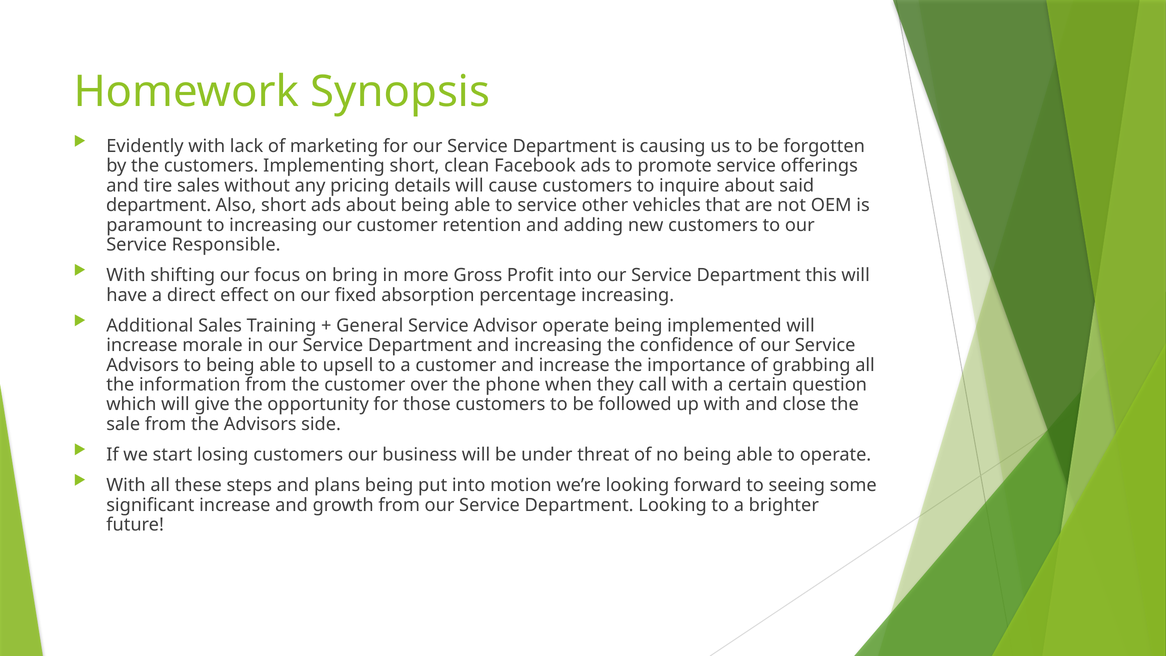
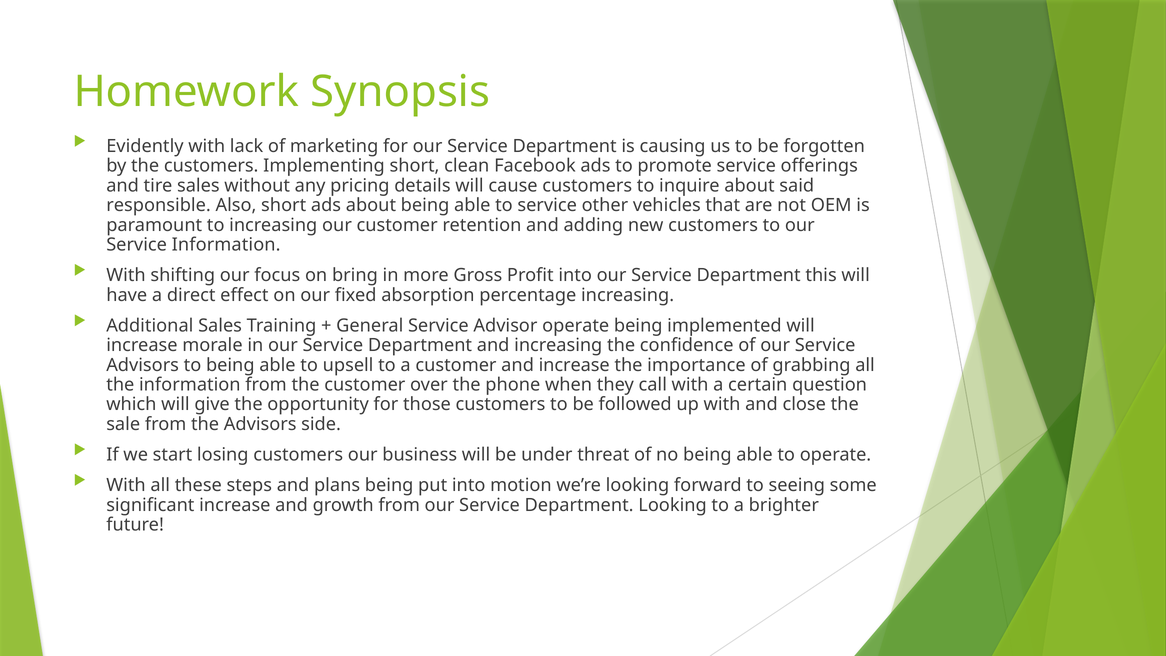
department at (159, 205): department -> responsible
Service Responsible: Responsible -> Information
